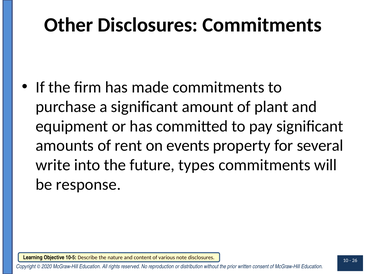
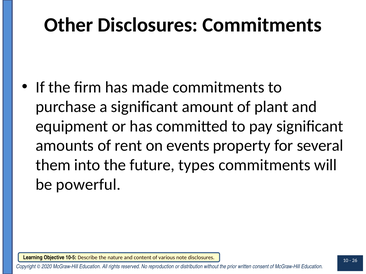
write: write -> them
response: response -> powerful
